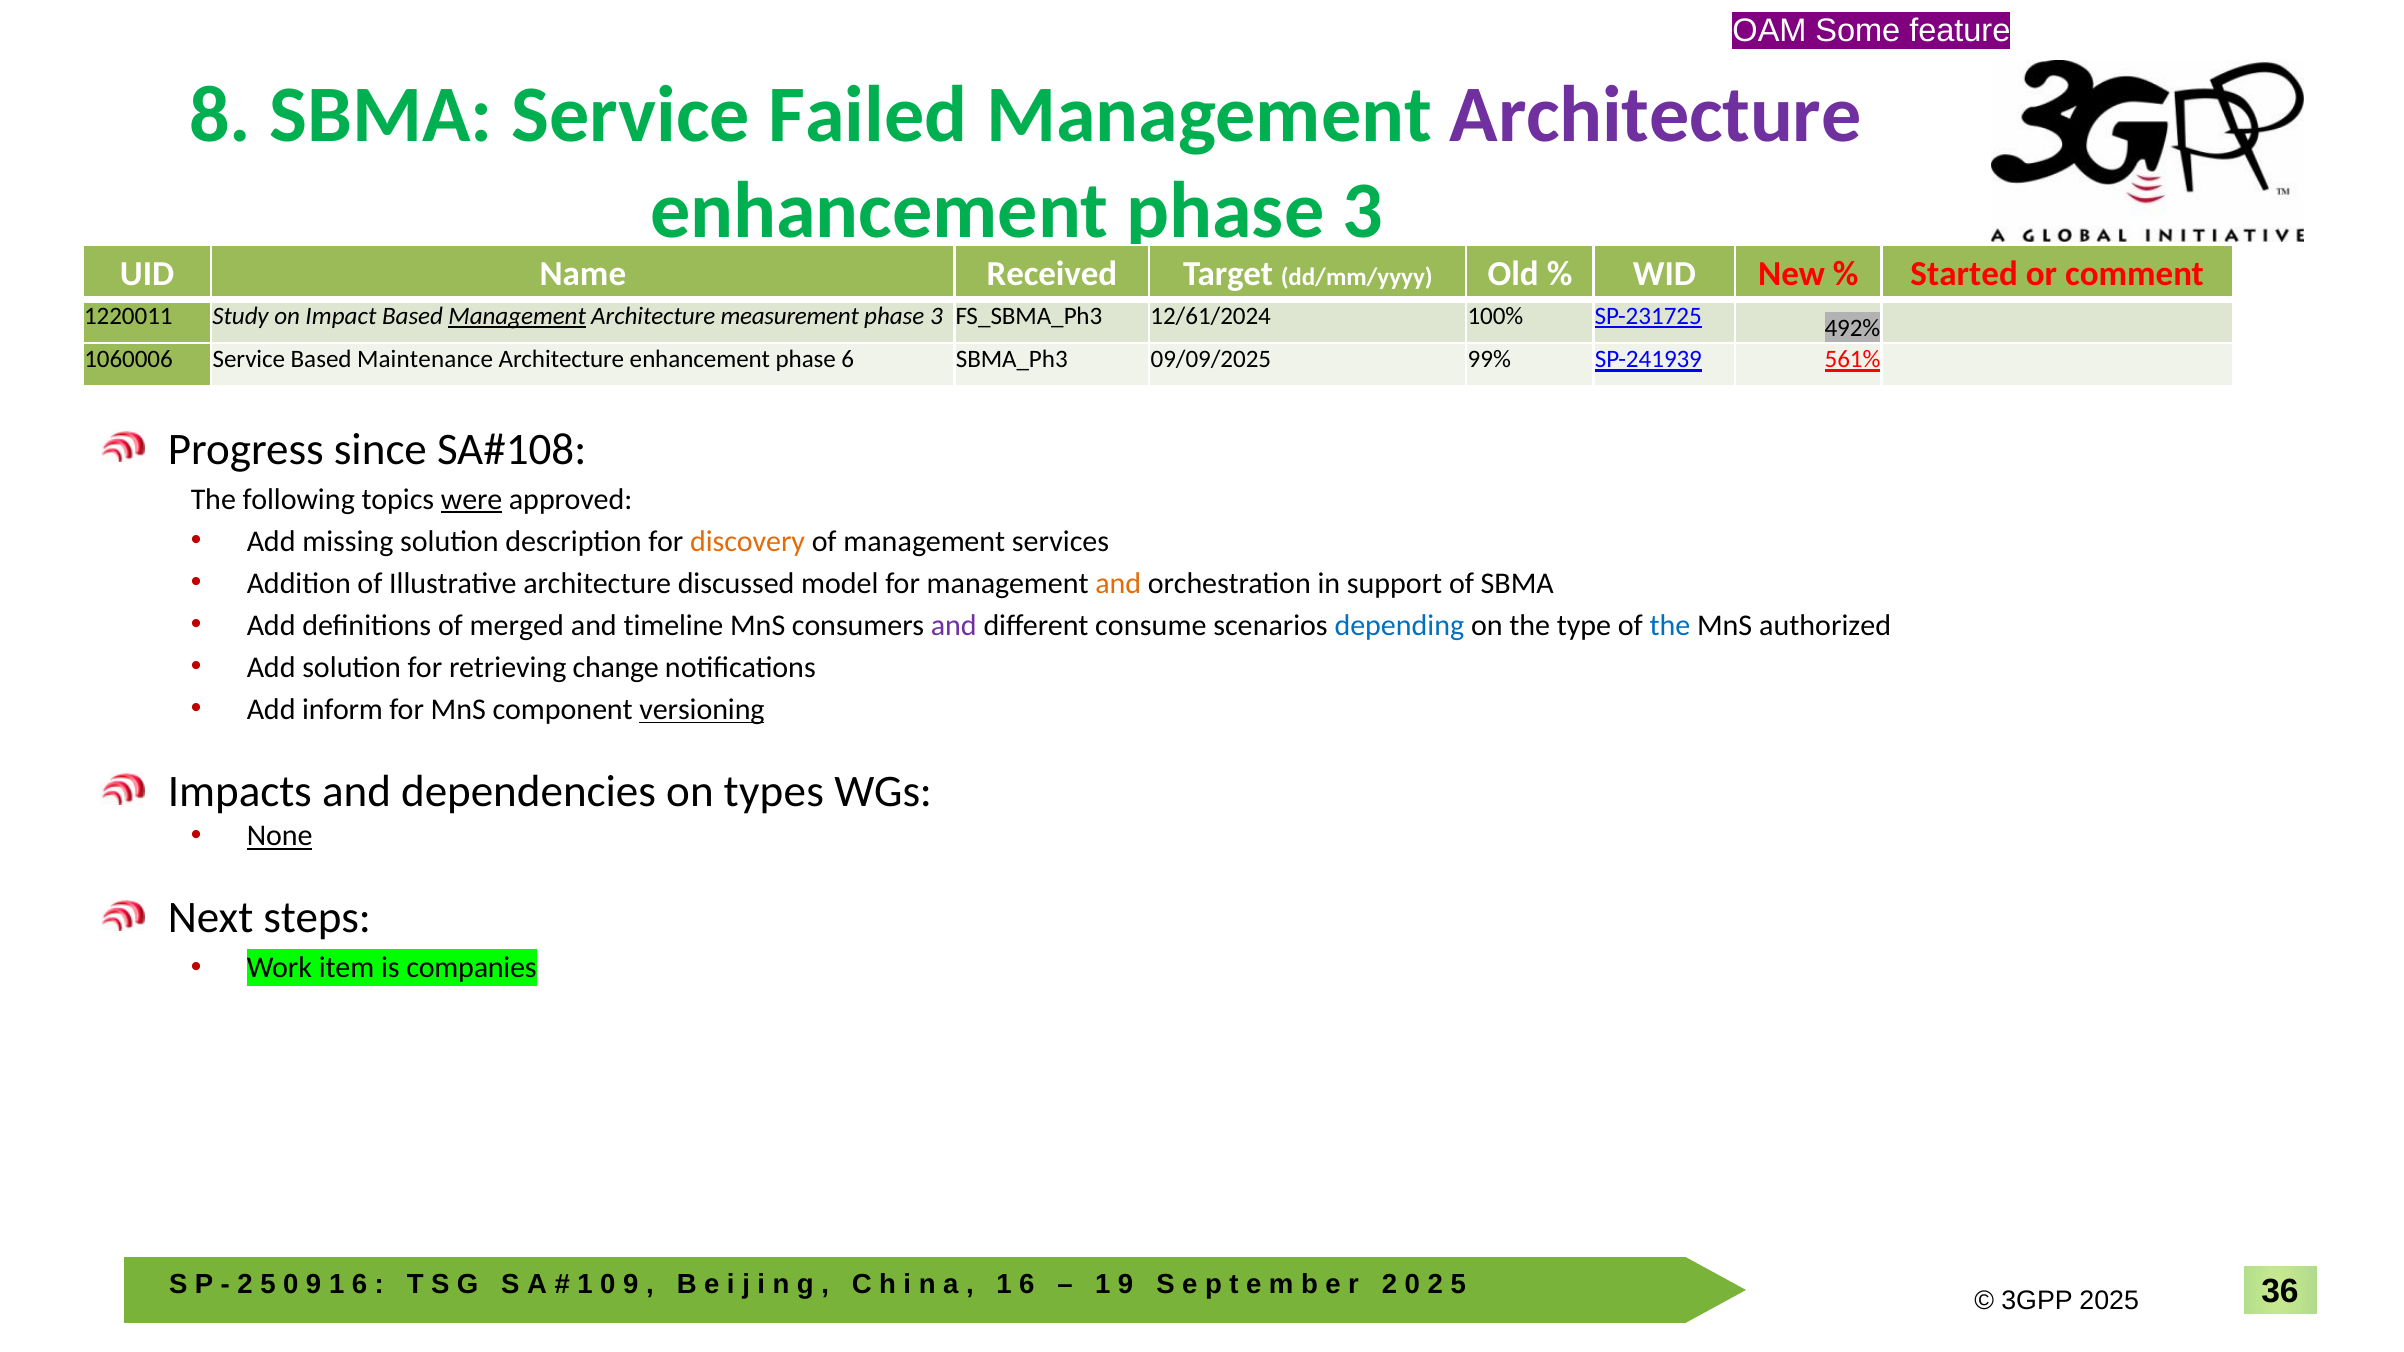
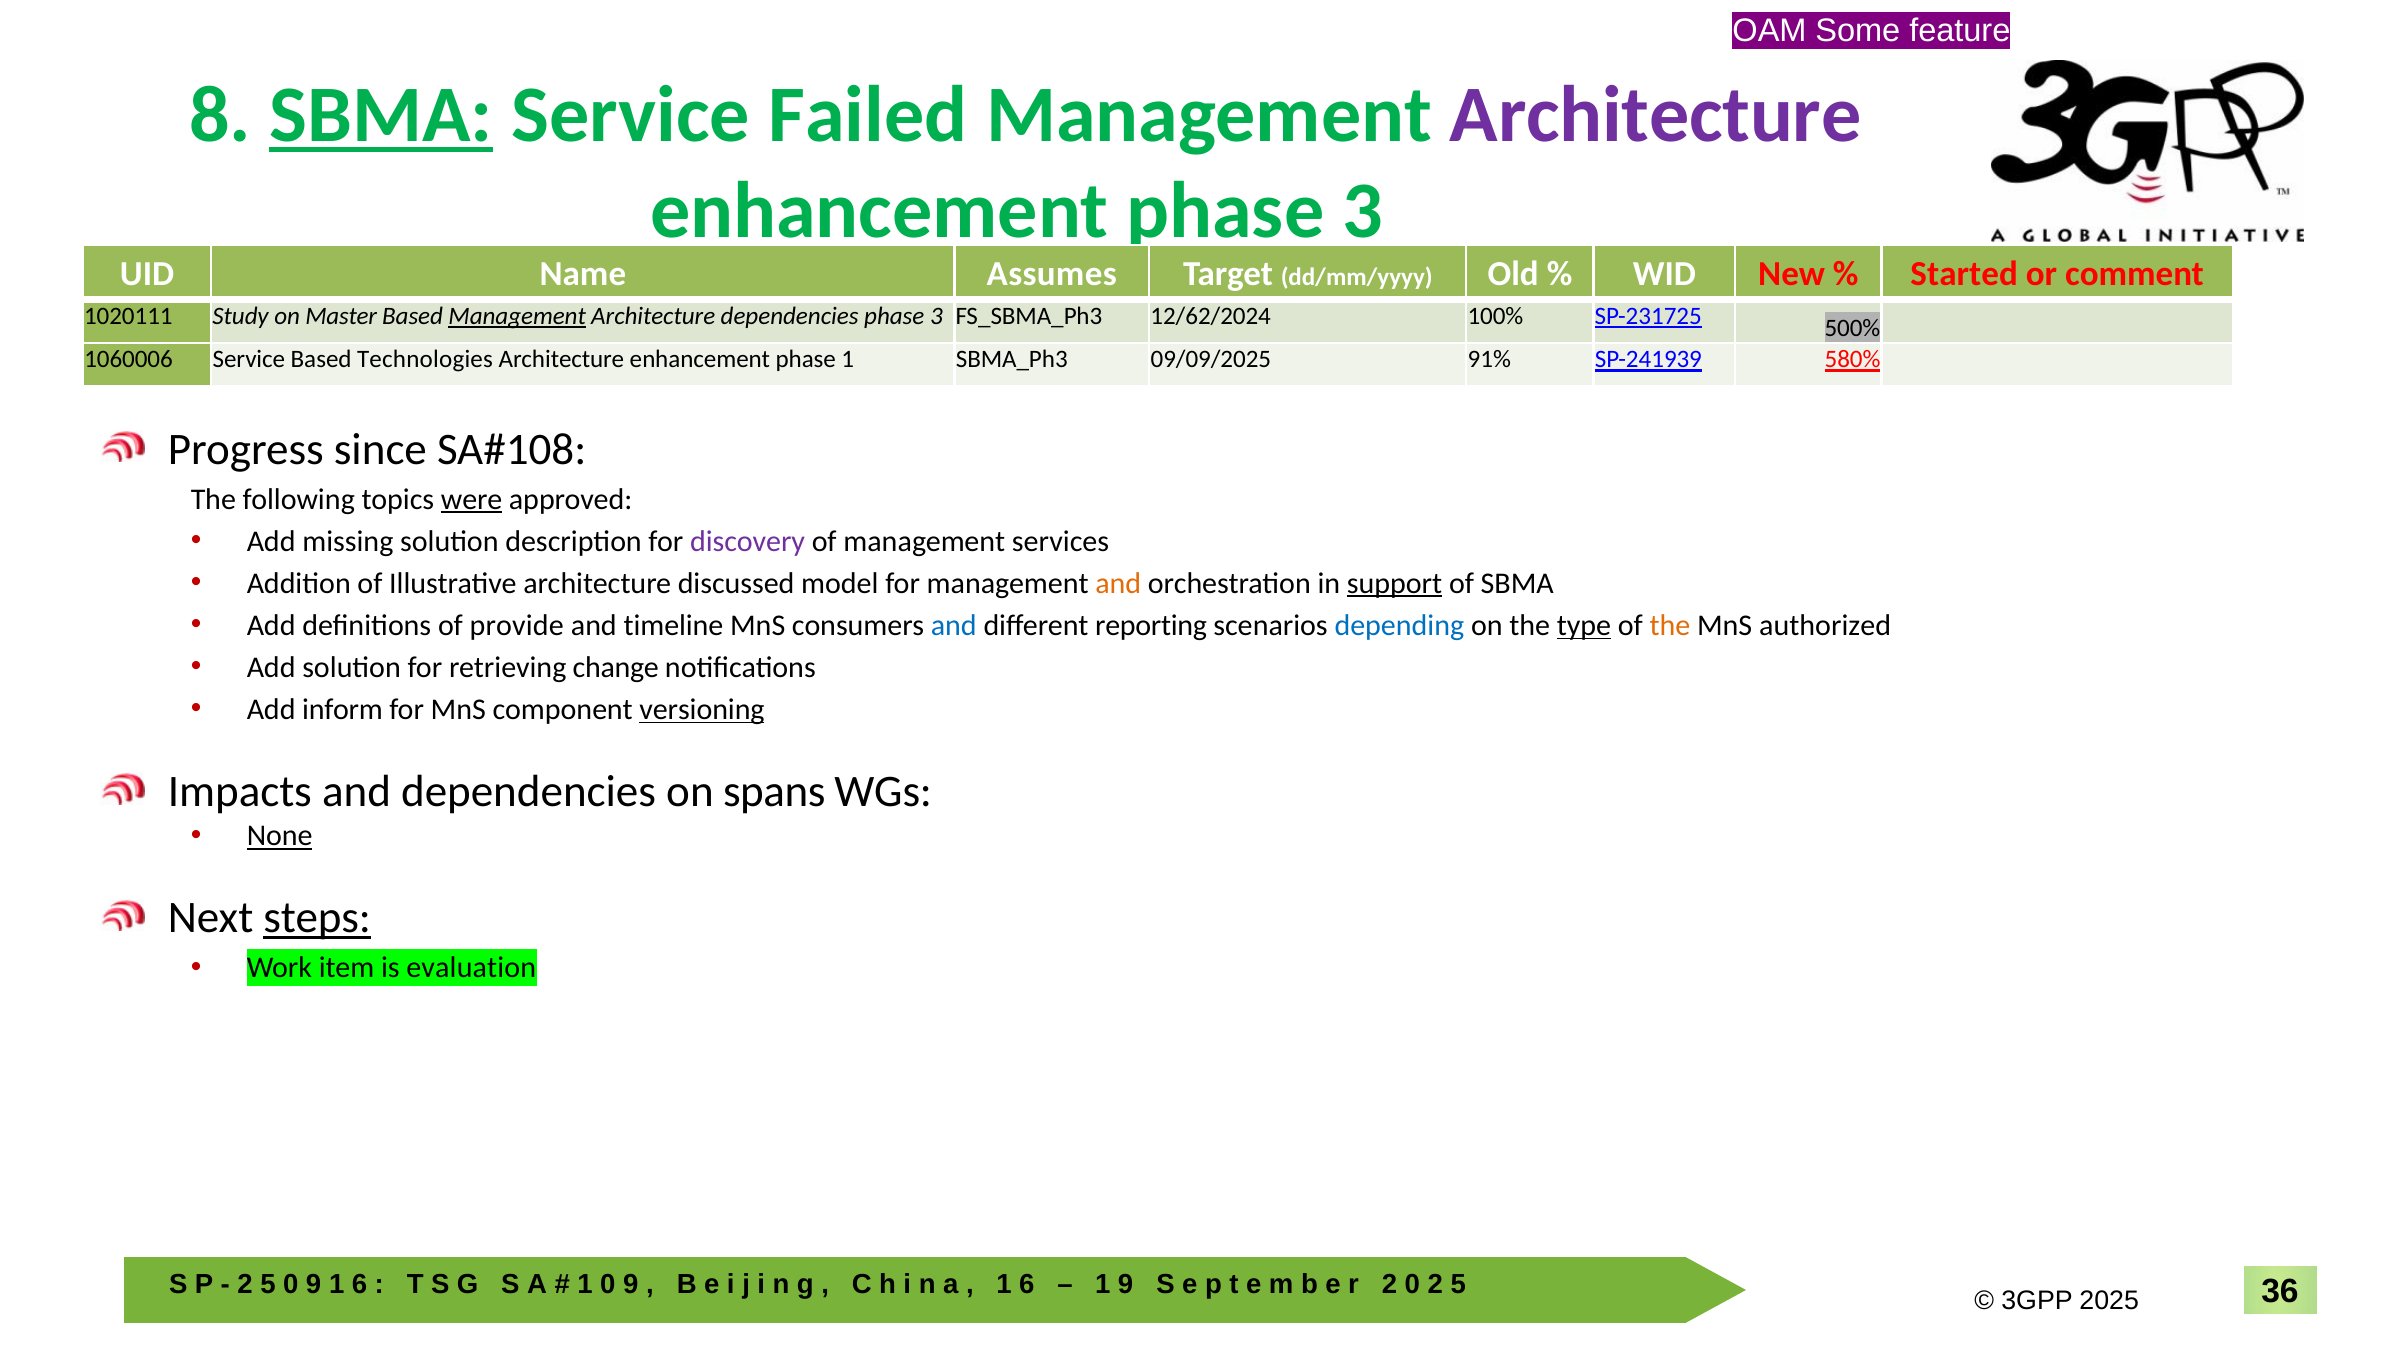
SBMA at (381, 115) underline: none -> present
Received: Received -> Assumes
1220011: 1220011 -> 1020111
Impact: Impact -> Master
Architecture measurement: measurement -> dependencies
12/61/2024: 12/61/2024 -> 12/62/2024
492%: 492% -> 500%
Maintenance: Maintenance -> Technologies
phase 6: 6 -> 1
99%: 99% -> 91%
561%: 561% -> 580%
discovery colour: orange -> purple
support underline: none -> present
merged: merged -> provide
and at (954, 626) colour: purple -> blue
consume: consume -> reporting
type underline: none -> present
the at (1670, 626) colour: blue -> orange
types: types -> spans
steps underline: none -> present
companies: companies -> evaluation
